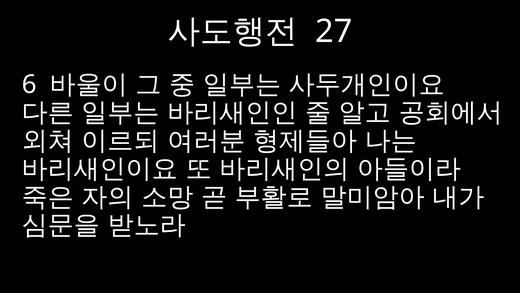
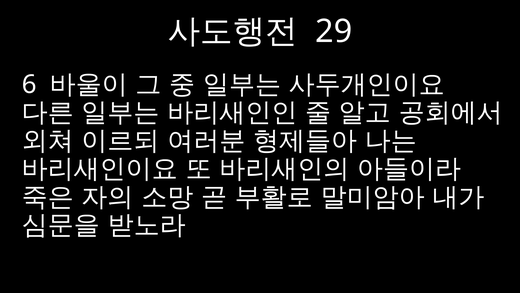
27: 27 -> 29
